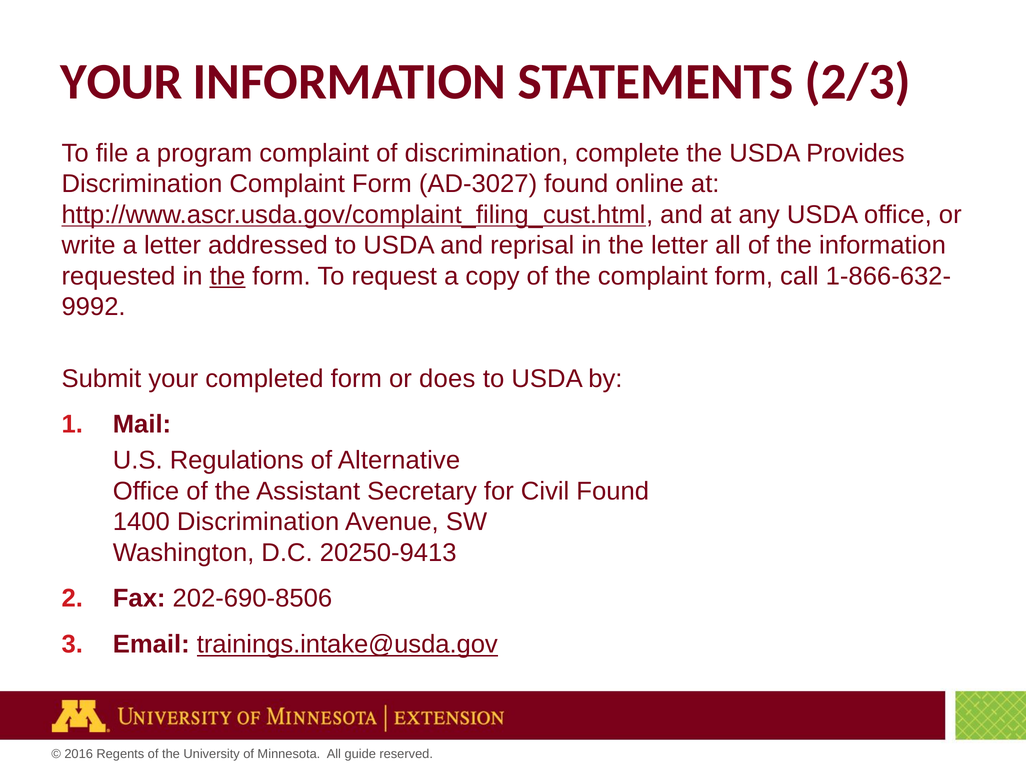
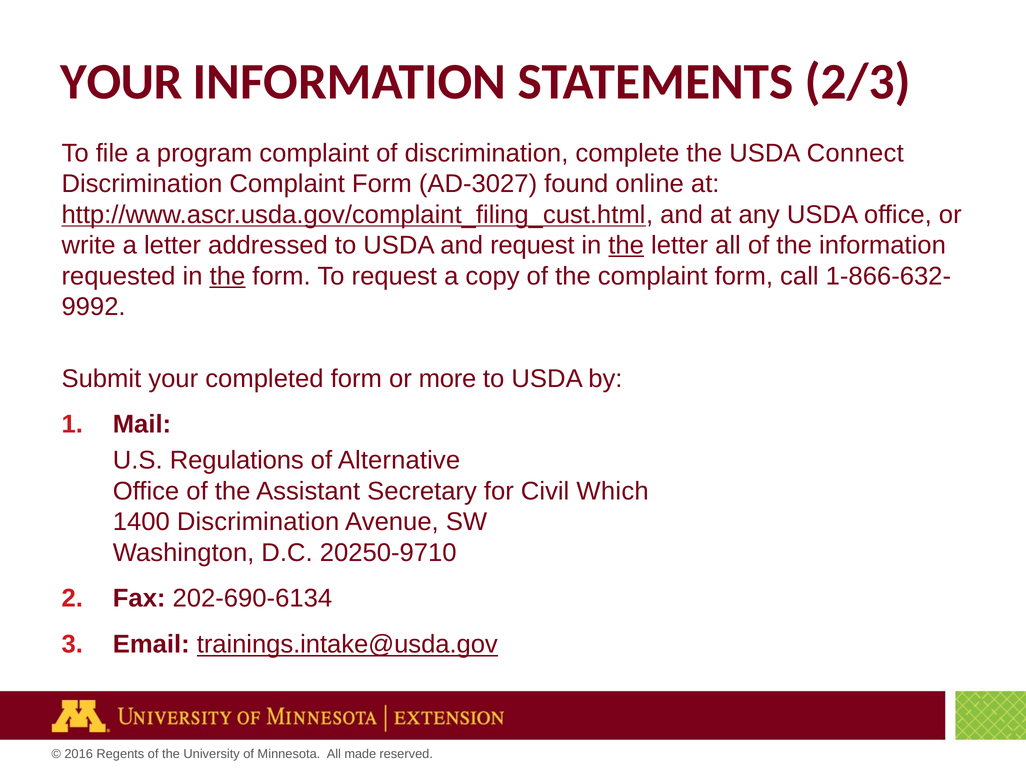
Provides: Provides -> Connect
and reprisal: reprisal -> request
the at (626, 246) underline: none -> present
does: does -> more
Civil Found: Found -> Which
20250-9413: 20250-9413 -> 20250-9710
202-690-8506: 202-690-8506 -> 202-690-6134
guide: guide -> made
